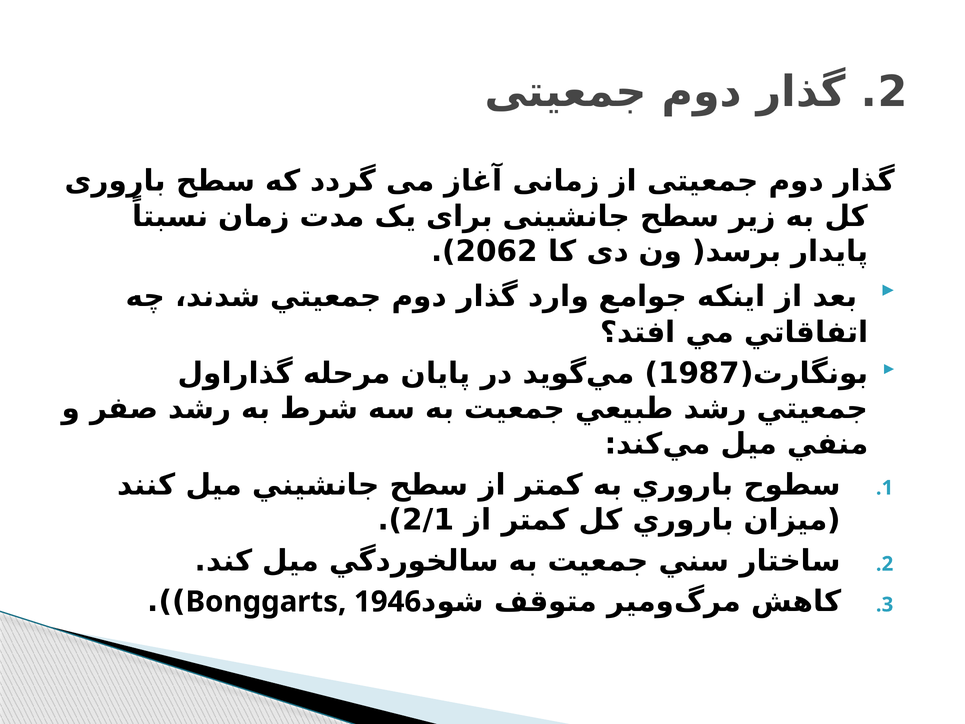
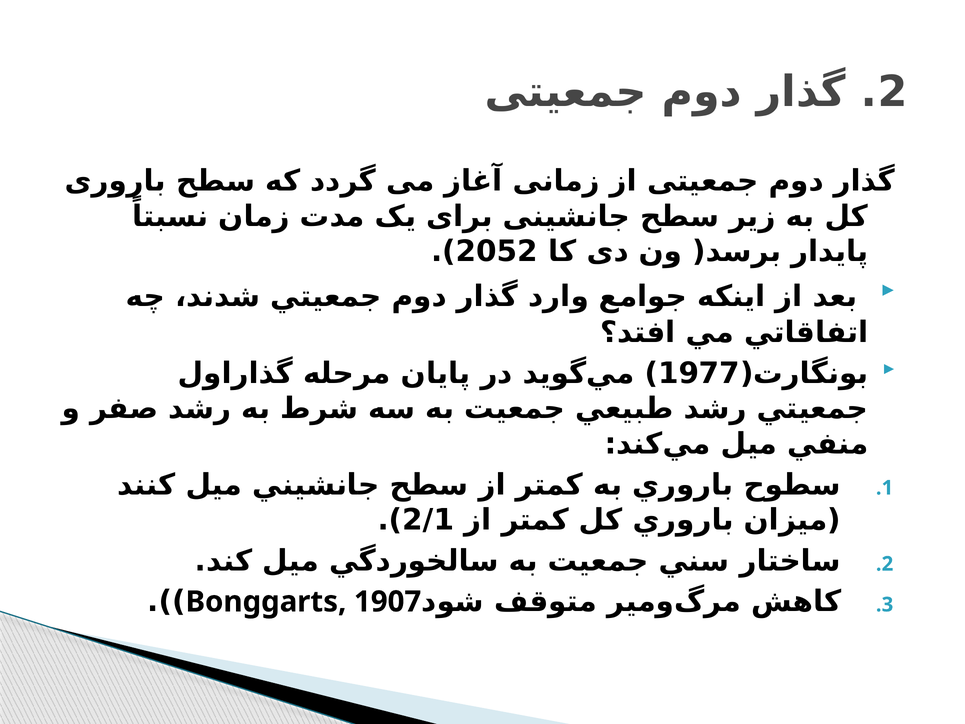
2062: 2062 -> 2052
1987: 1987 -> 1977
1946: 1946 -> 1907
